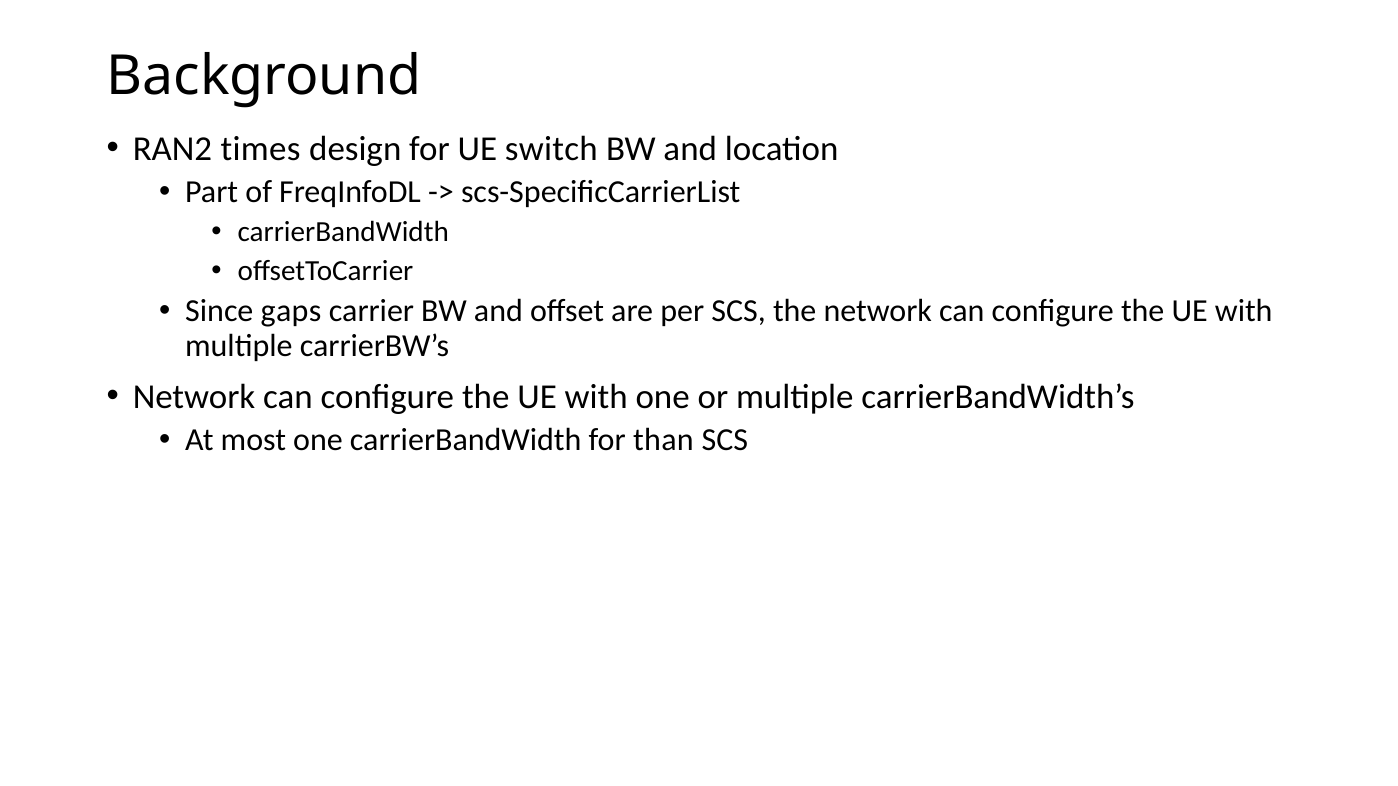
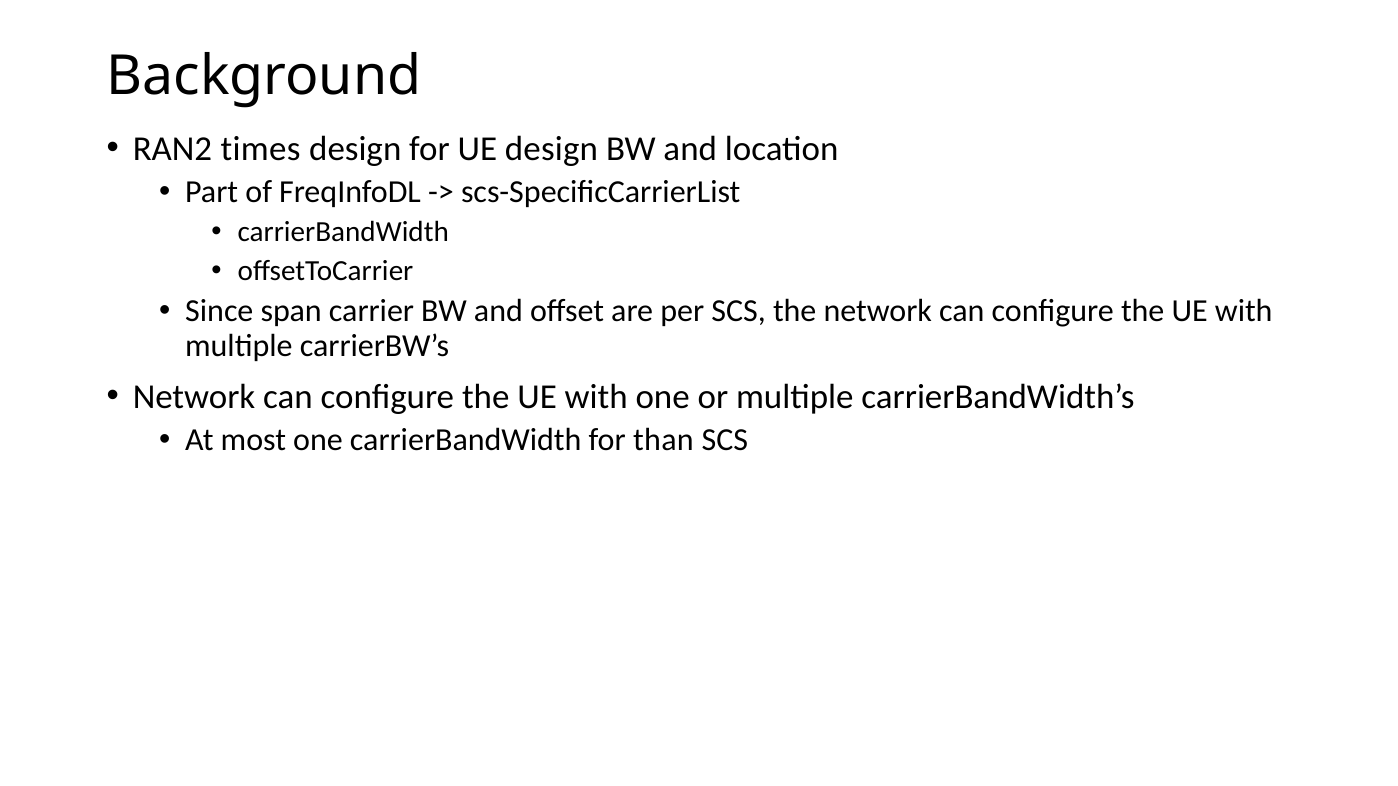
UE switch: switch -> design
gaps: gaps -> span
